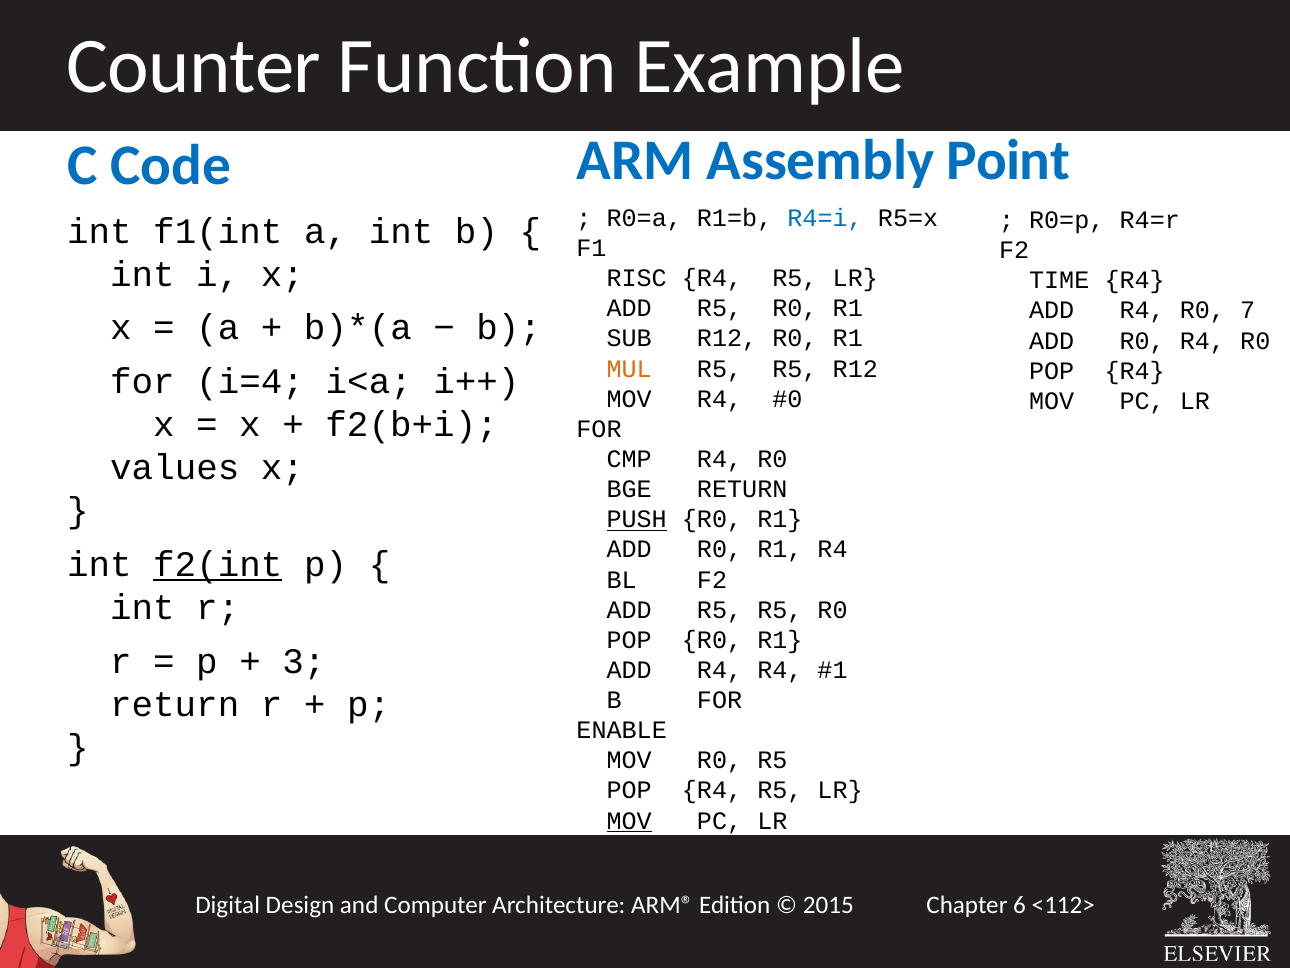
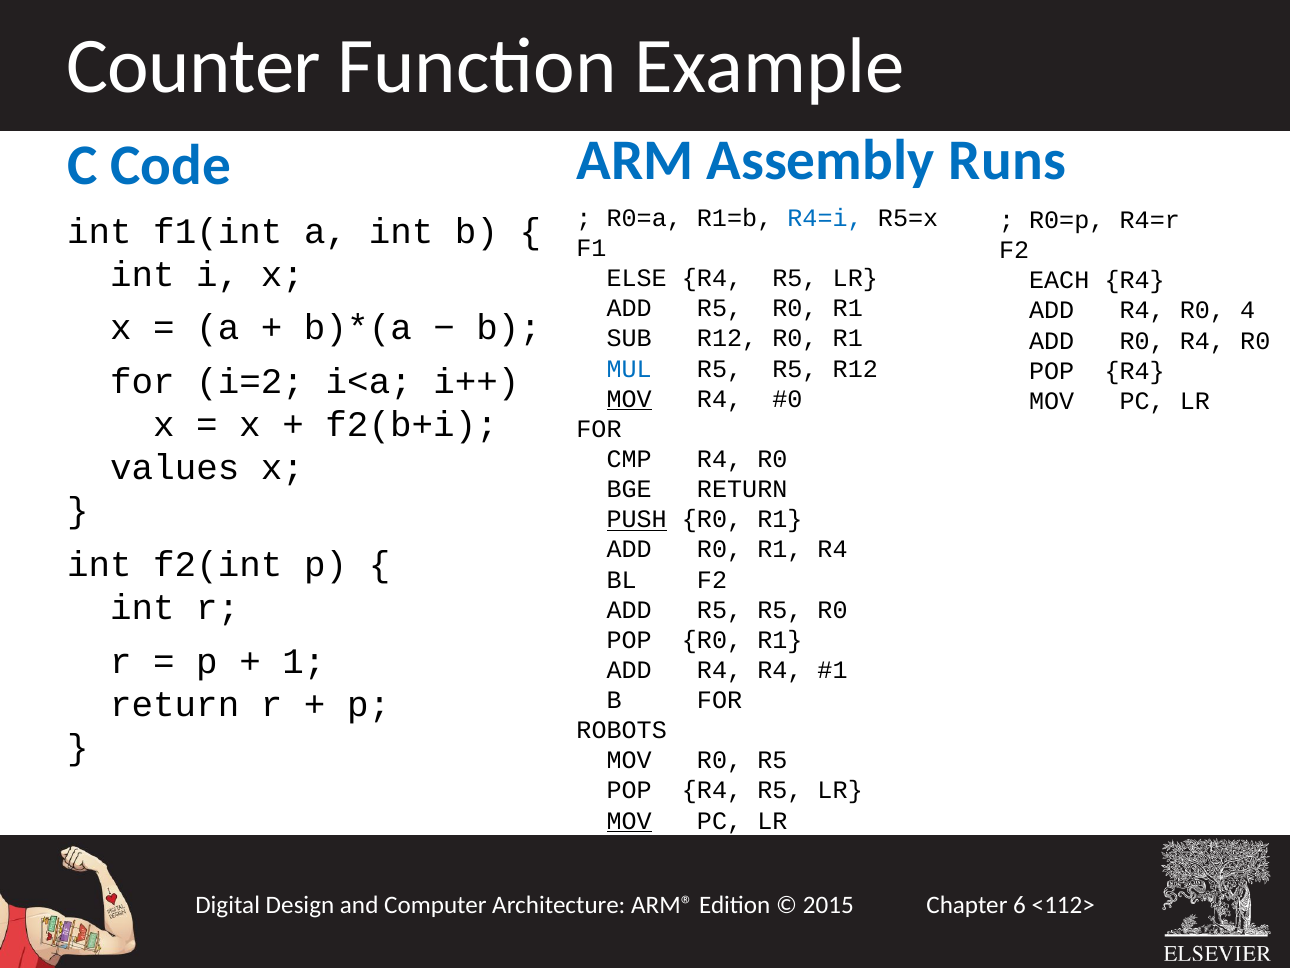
Point: Point -> Runs
RISC: RISC -> ELSE
TIME: TIME -> EACH
7: 7 -> 4
MUL colour: orange -> blue
i=4: i=4 -> i=2
MOV at (629, 399) underline: none -> present
f2(int underline: present -> none
3: 3 -> 1
ENABLE: ENABLE -> ROBOTS
